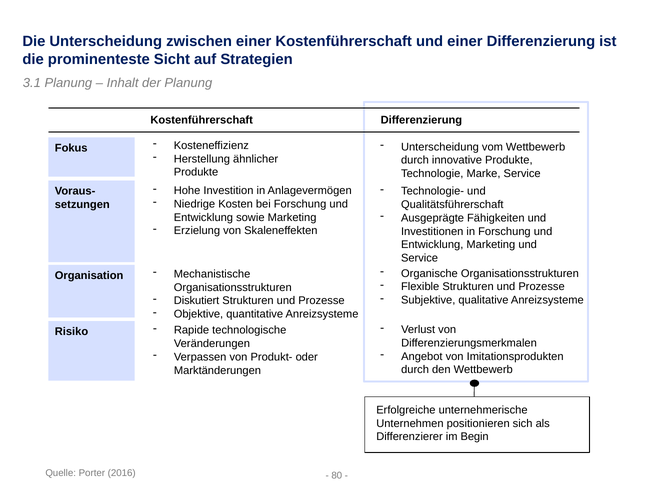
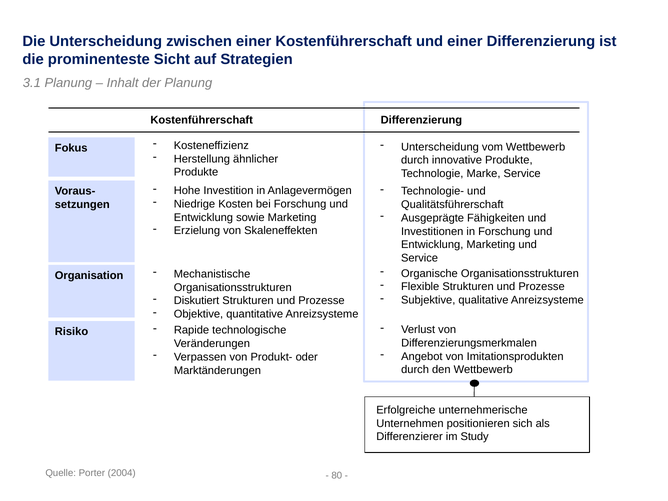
Begin: Begin -> Study
2016: 2016 -> 2004
